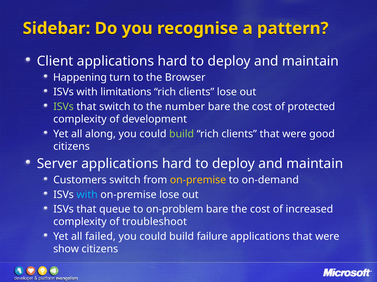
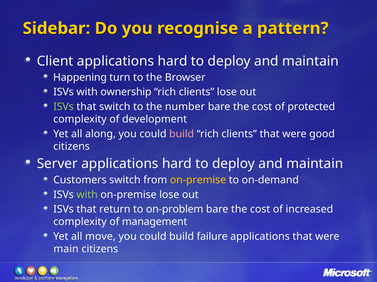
limitations: limitations -> ownership
build at (182, 134) colour: light green -> pink
with at (87, 195) colour: light blue -> light green
queue: queue -> return
troubleshoot: troubleshoot -> management
failed: failed -> move
show: show -> main
